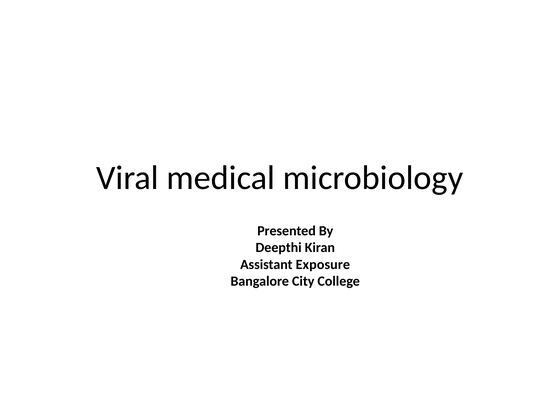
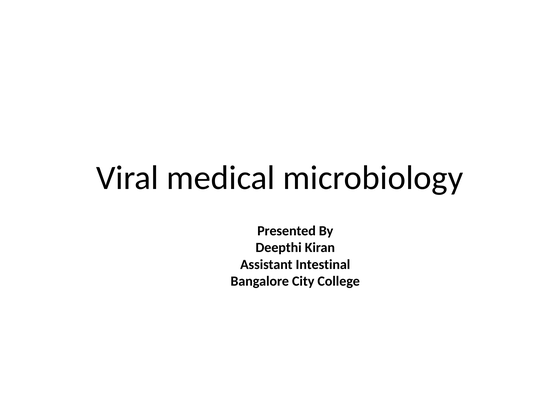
Exposure: Exposure -> Intestinal
